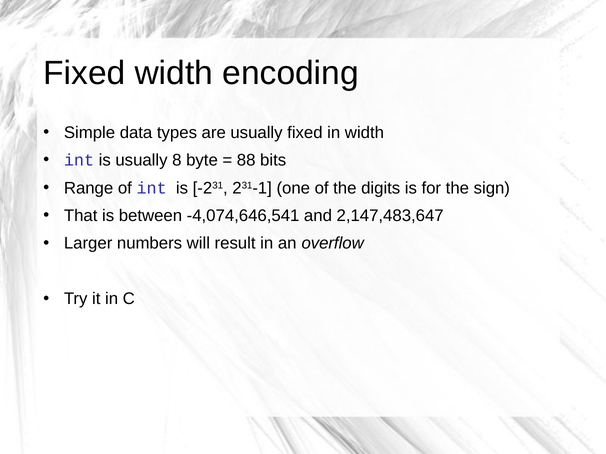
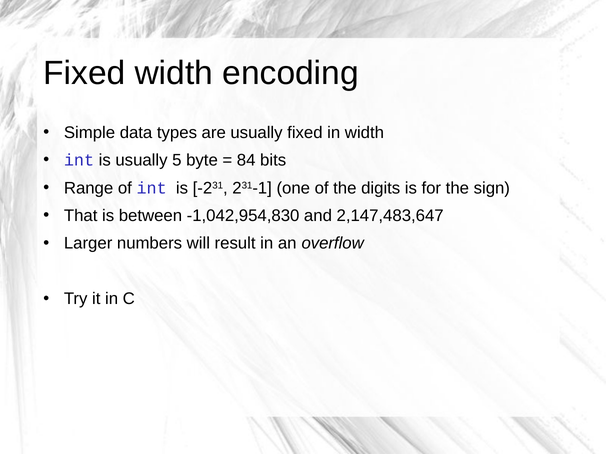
8: 8 -> 5
88: 88 -> 84
-4,074,646,541: -4,074,646,541 -> -1,042,954,830
